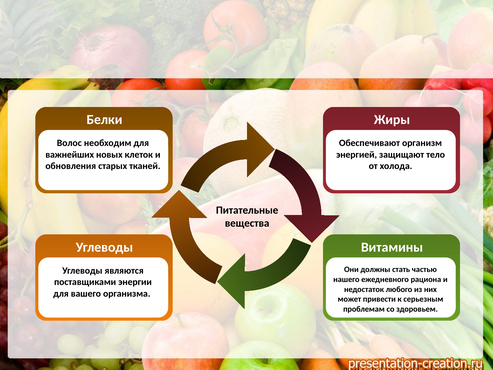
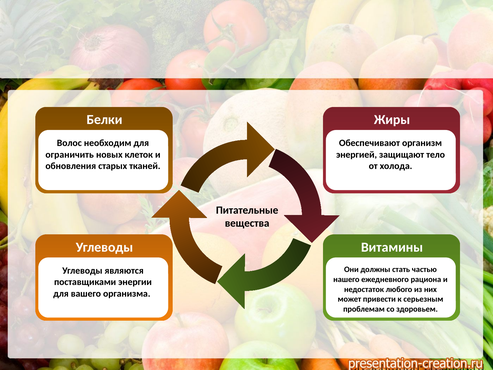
важнейших: важнейших -> ограничить
